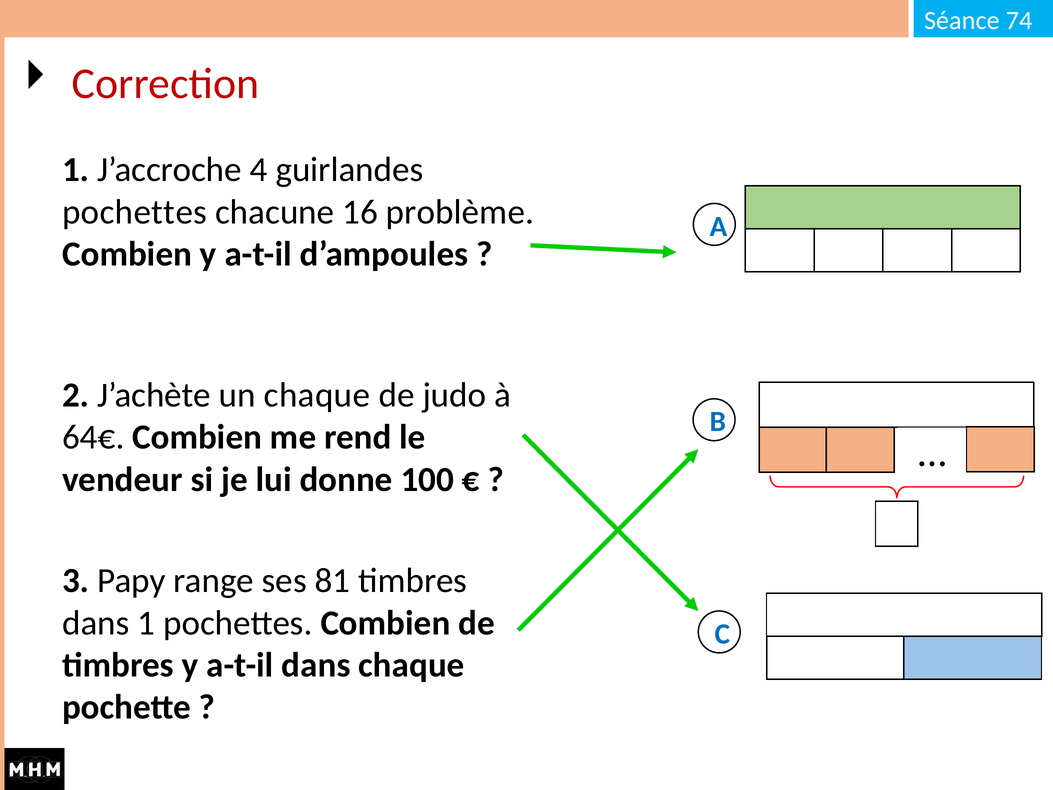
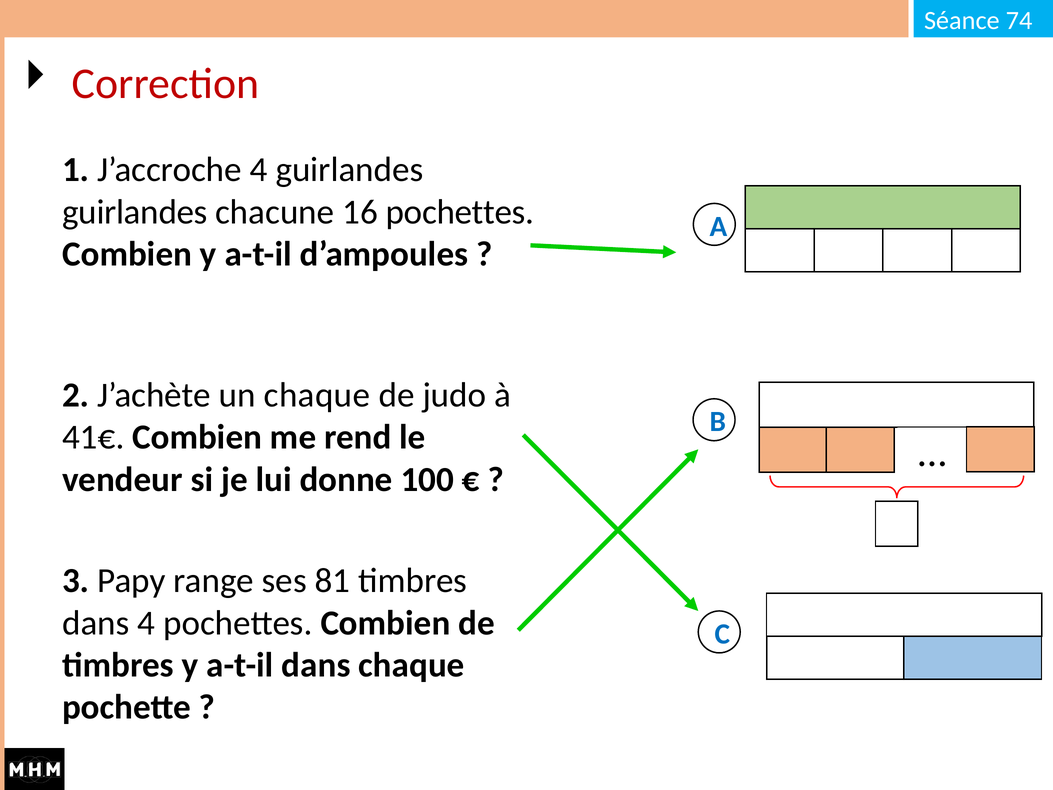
pochettes at (135, 212): pochettes -> guirlandes
16 problème: problème -> pochettes
64€: 64€ -> 41€
dans 1: 1 -> 4
